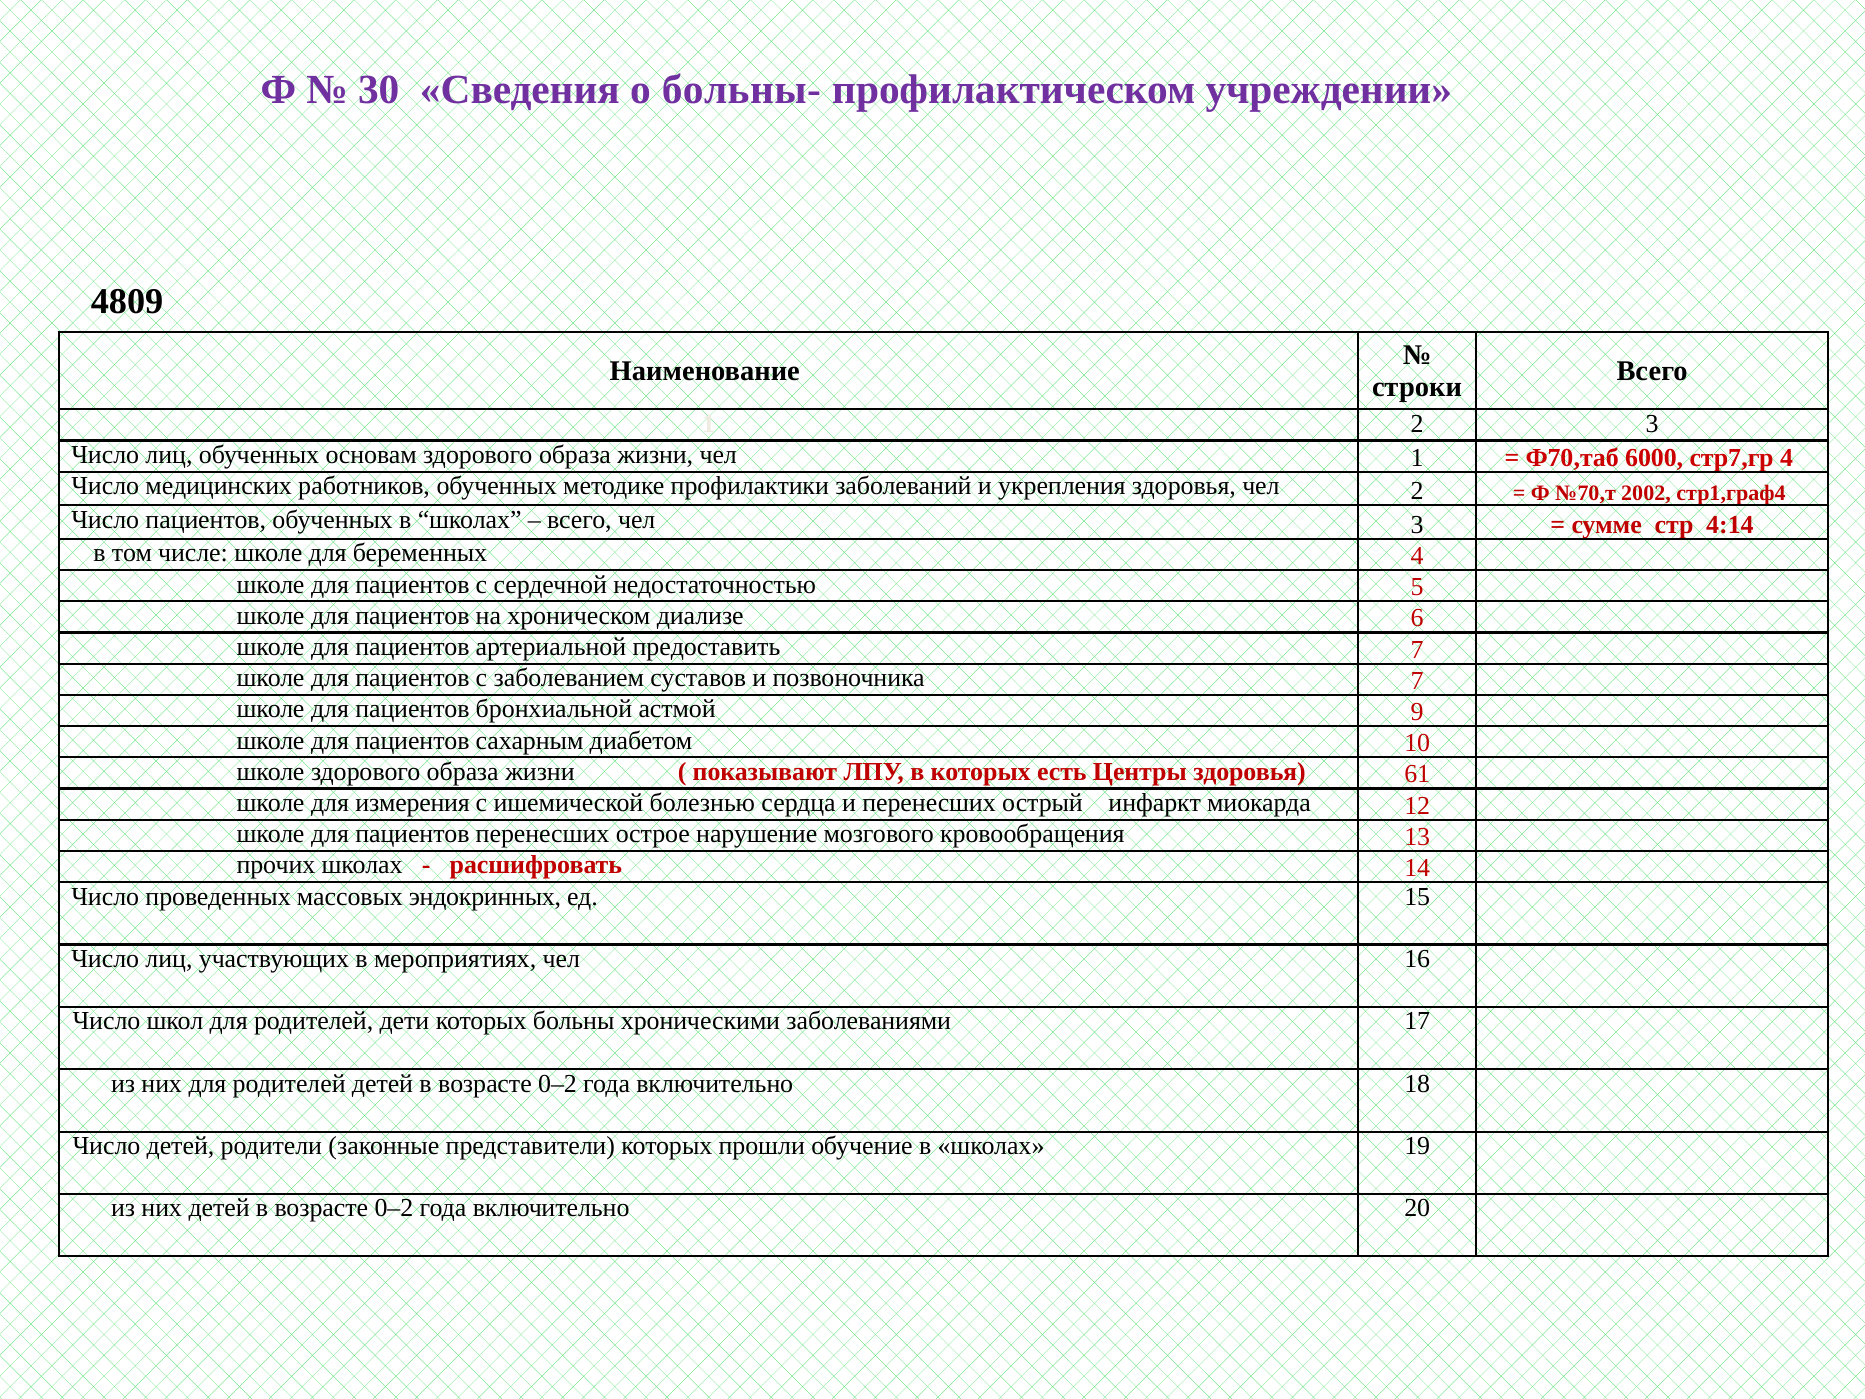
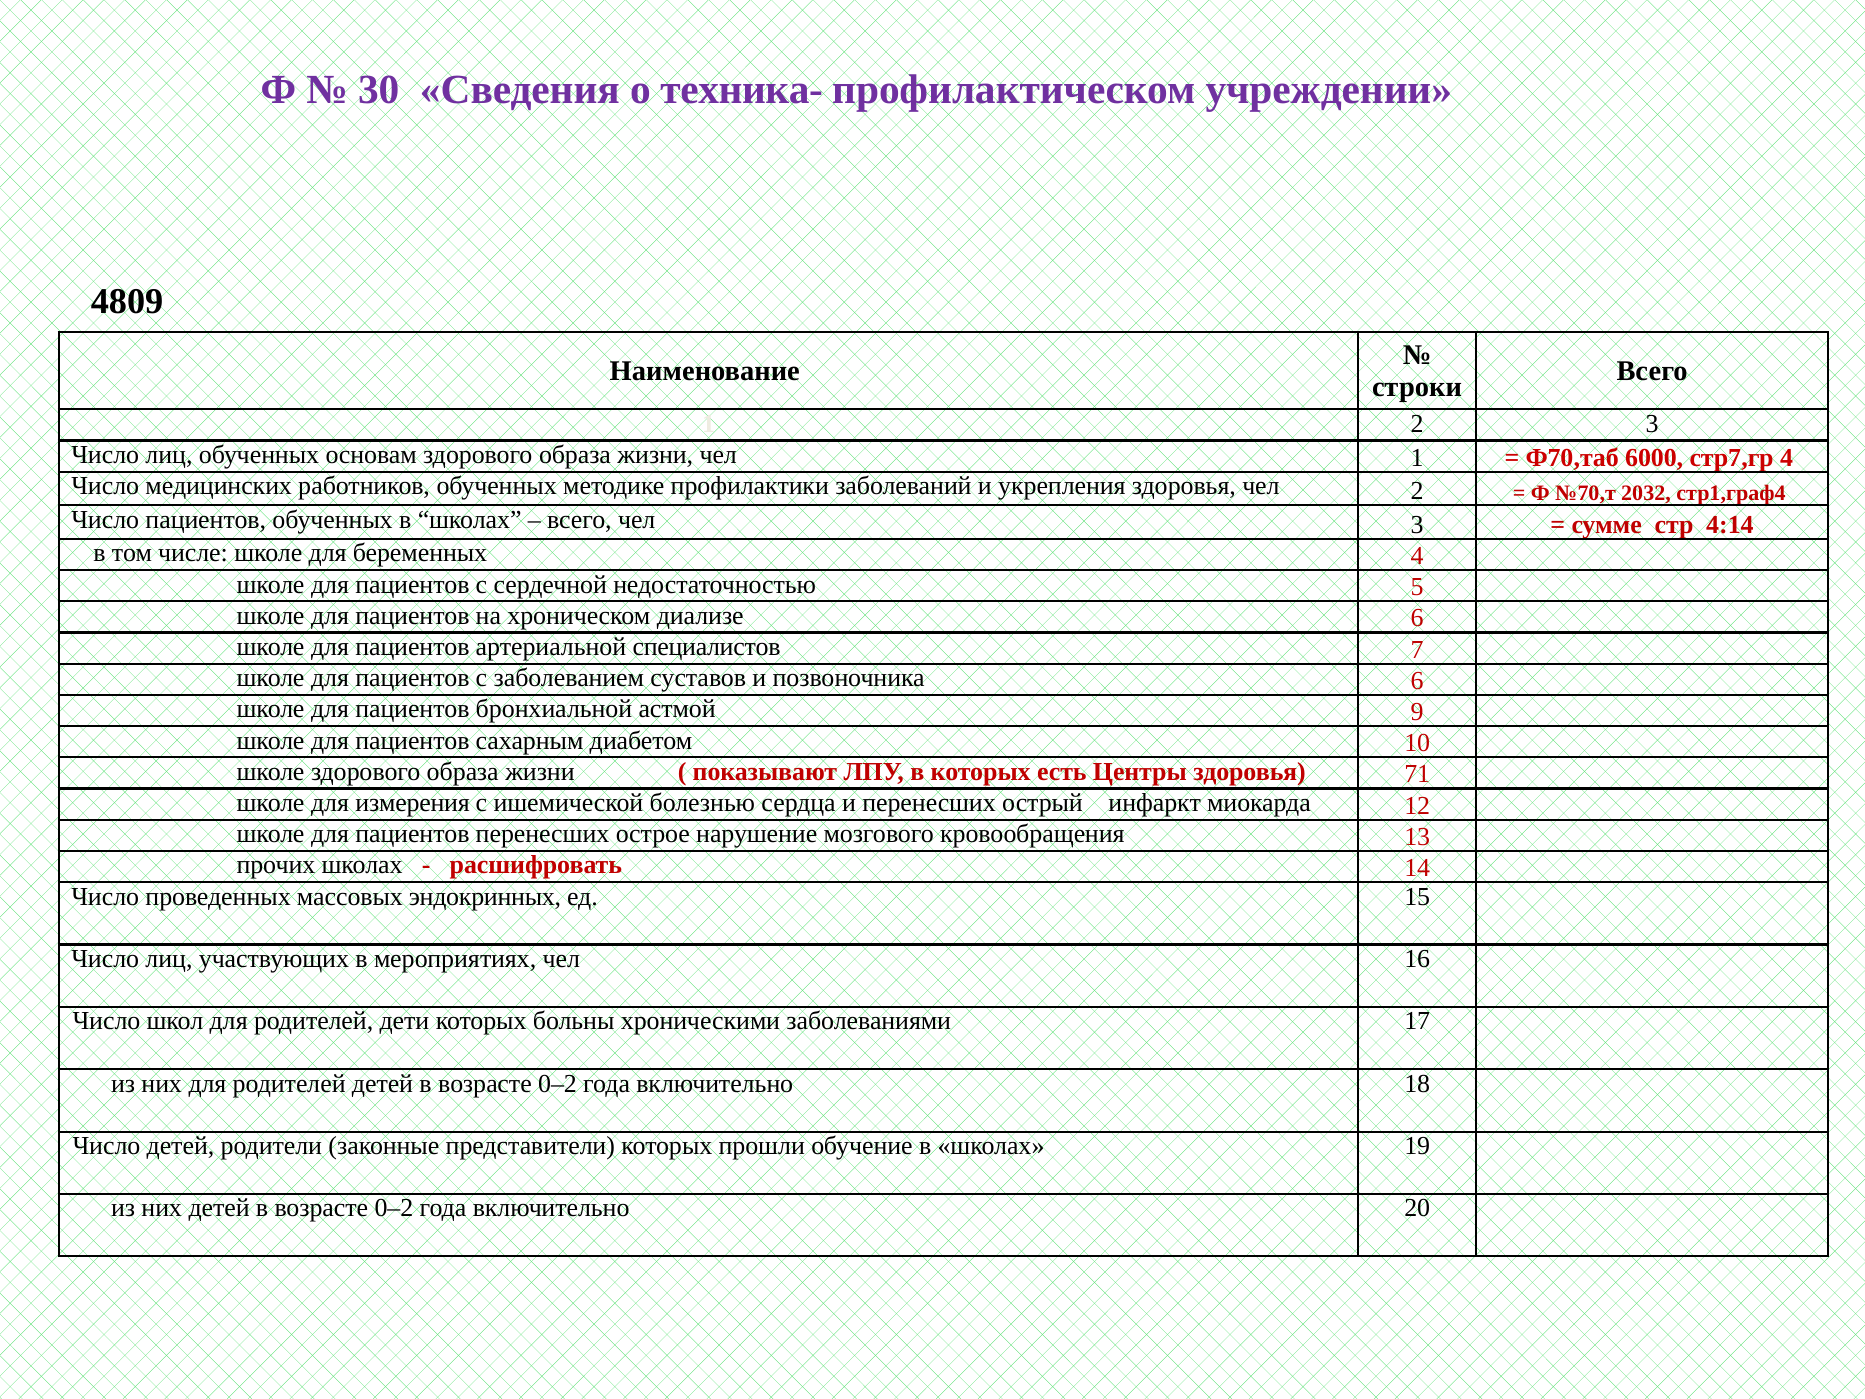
больны-: больны- -> техника-
2002: 2002 -> 2032
предоставить: предоставить -> специалистов
позвоночника 7: 7 -> 6
61: 61 -> 71
